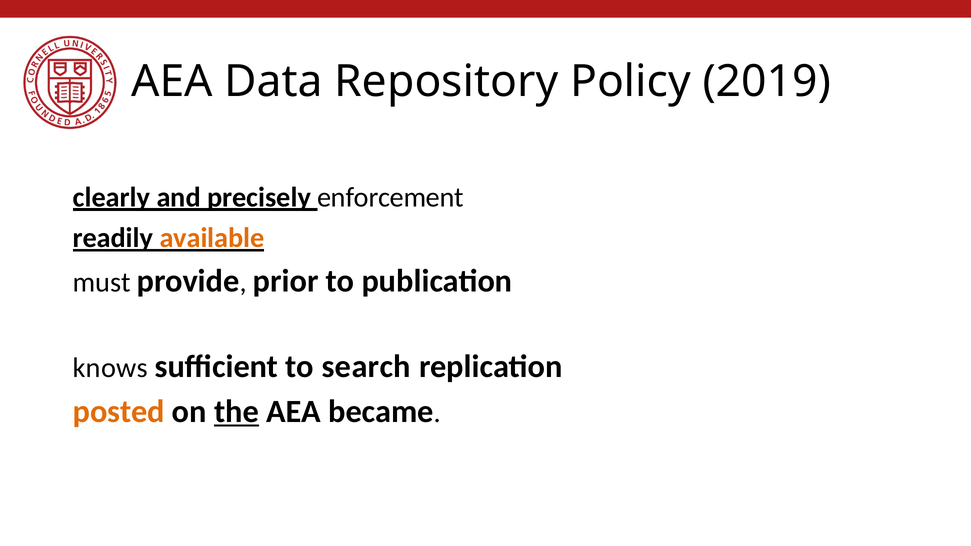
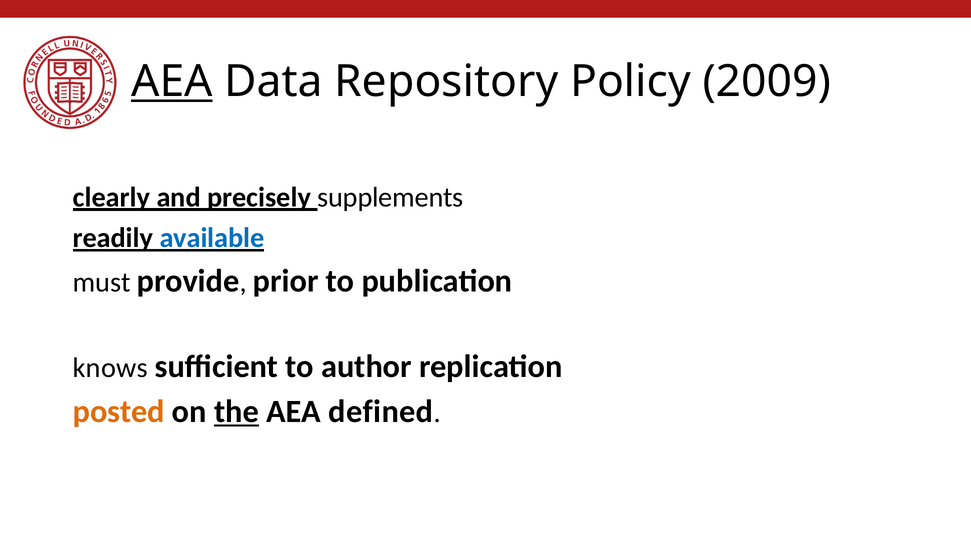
AEA at (172, 82) underline: none -> present
2019: 2019 -> 2009
enforcement: enforcement -> supplements
available colour: orange -> blue
search: search -> author
became: became -> defined
